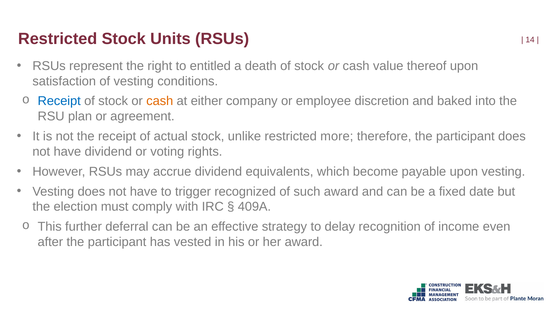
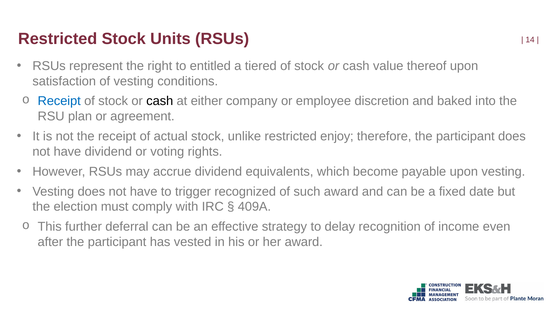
death: death -> tiered
cash at (160, 101) colour: orange -> black
more: more -> enjoy
